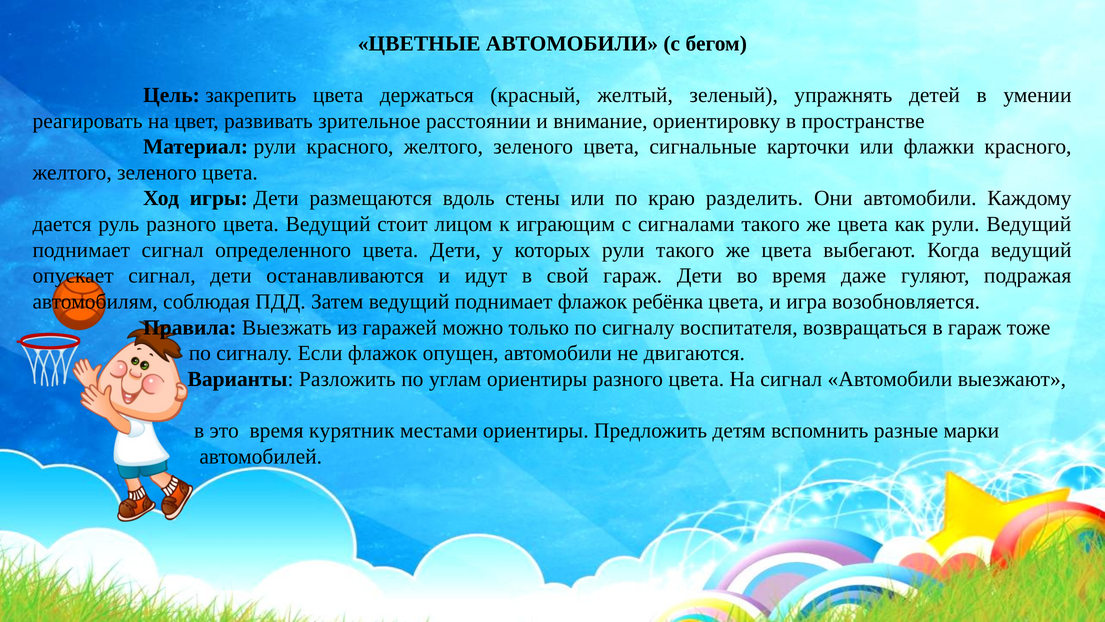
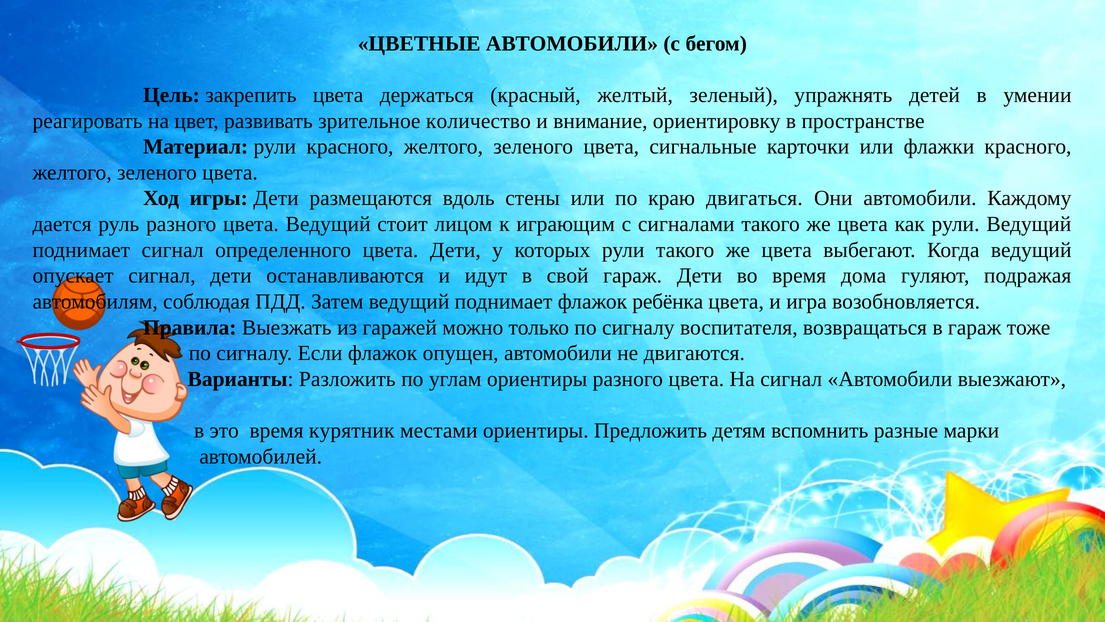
расстоянии: расстоянии -> количество
разделить: разделить -> двигаться
даже: даже -> дома
